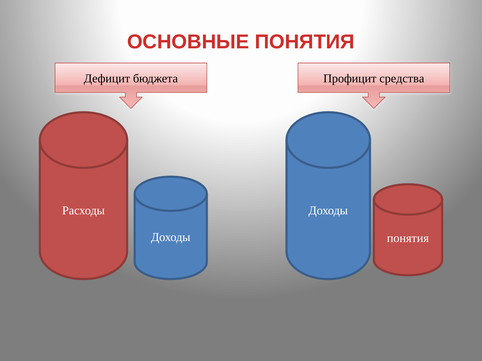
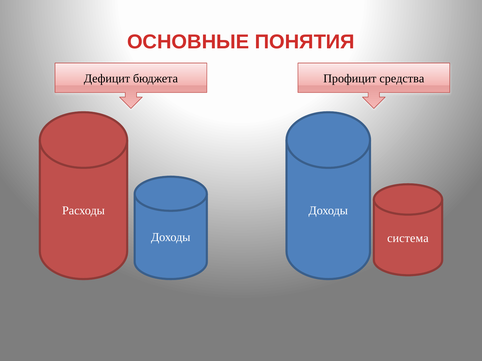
понятия at (408, 239): понятия -> система
